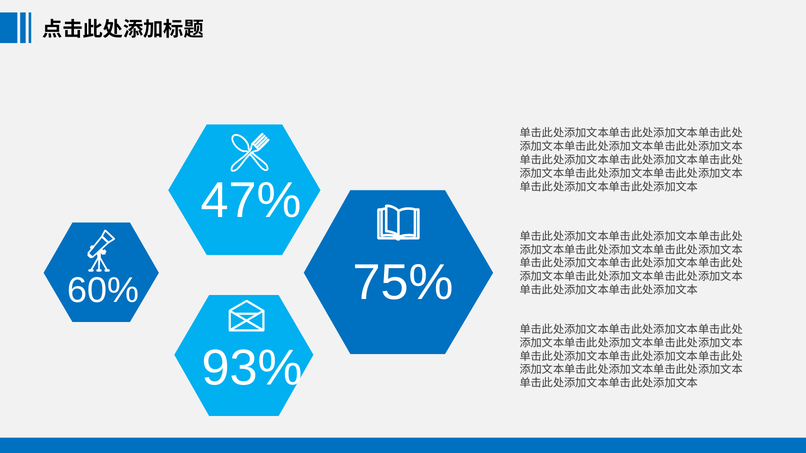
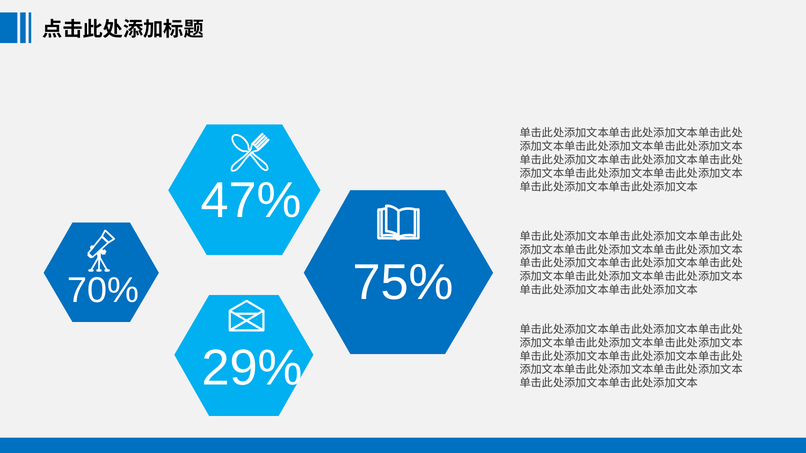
60%: 60% -> 70%
93%: 93% -> 29%
